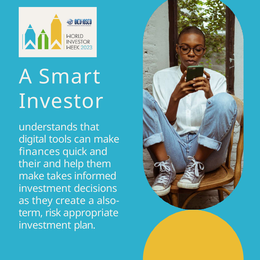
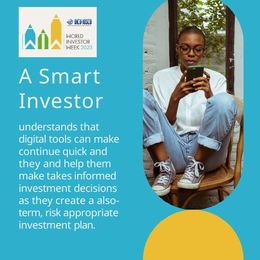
finances: finances -> continue
their at (30, 164): their -> they
